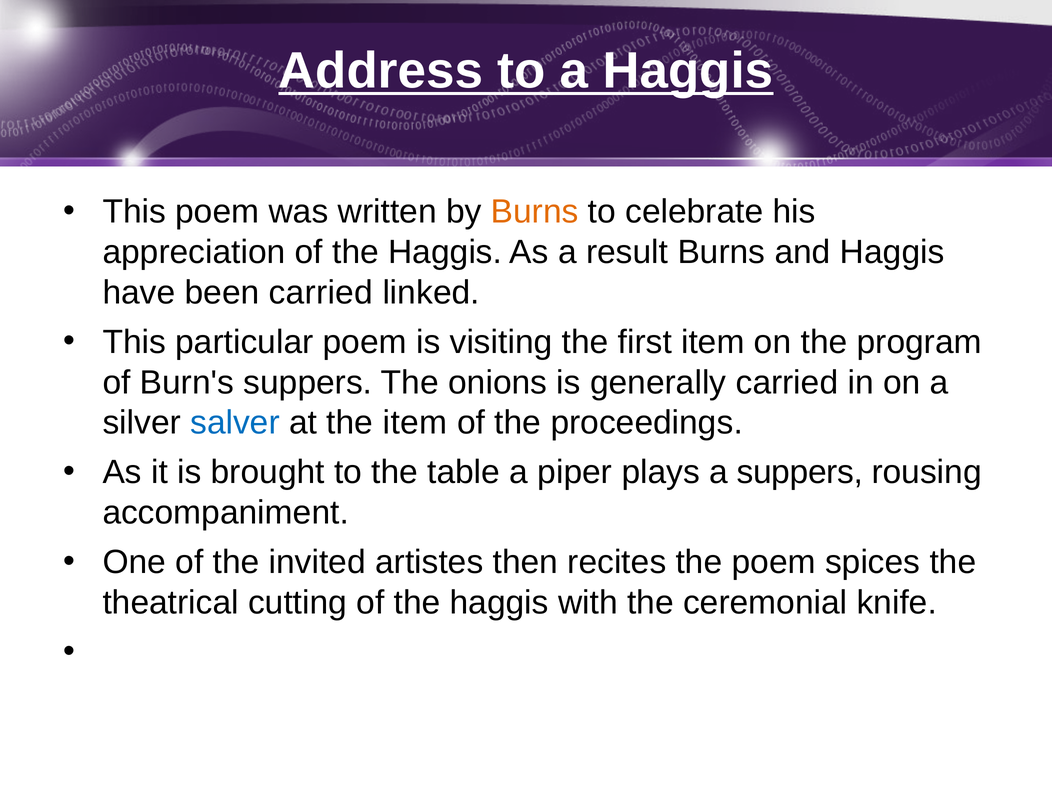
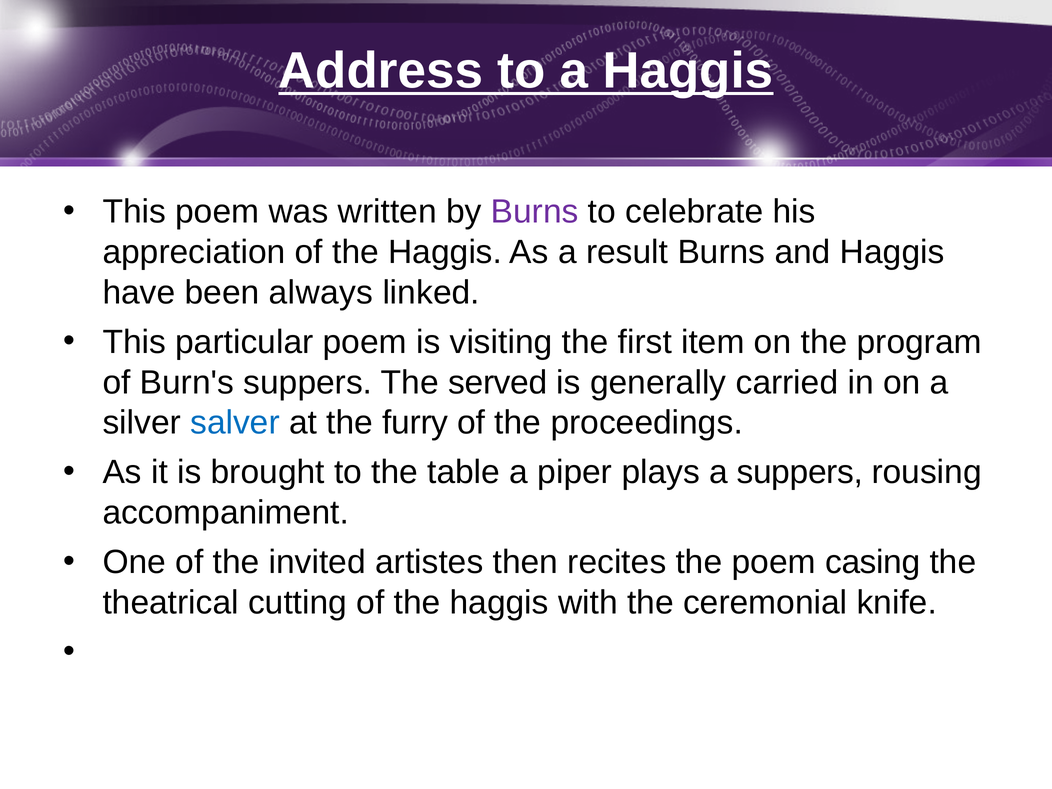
Burns at (535, 212) colour: orange -> purple
been carried: carried -> always
onions: onions -> served
the item: item -> furry
spices: spices -> casing
